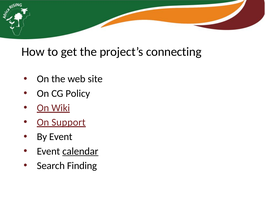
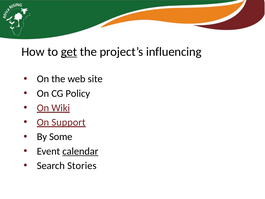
get underline: none -> present
connecting: connecting -> influencing
By Event: Event -> Some
Finding: Finding -> Stories
